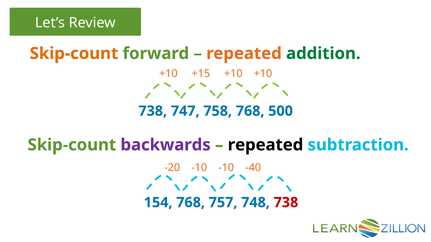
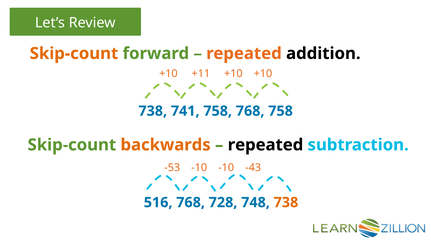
addition colour: green -> black
+15: +15 -> +11
747: 747 -> 741
768 500: 500 -> 758
backwards colour: purple -> orange
-20: -20 -> -53
-40: -40 -> -43
154: 154 -> 516
757: 757 -> 728
738 at (286, 203) colour: red -> orange
